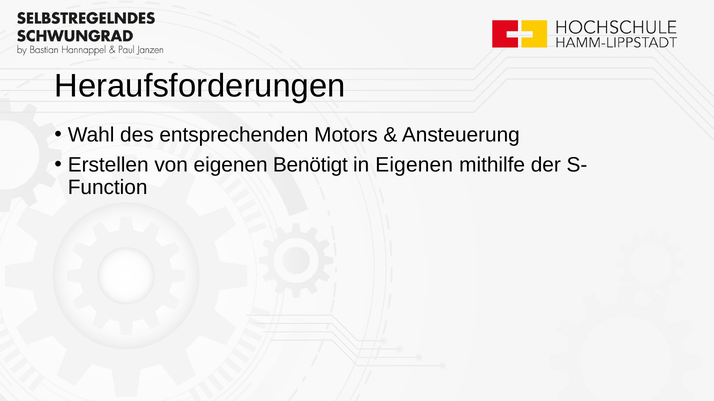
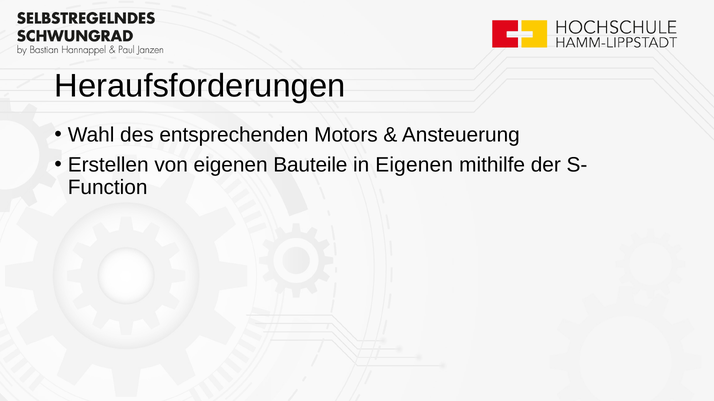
Benötigt: Benötigt -> Bauteile
